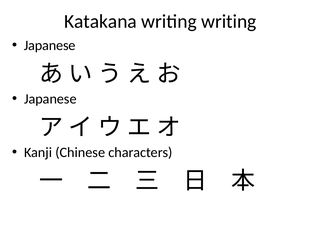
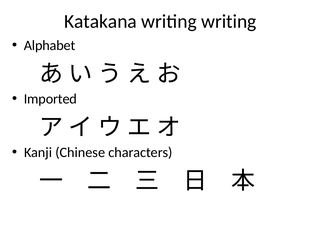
Japanese at (50, 45): Japanese -> Alphabet
Japanese at (50, 99): Japanese -> Imported
